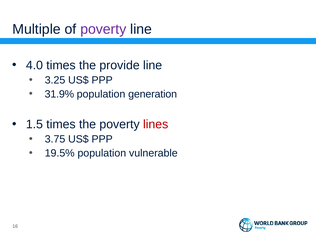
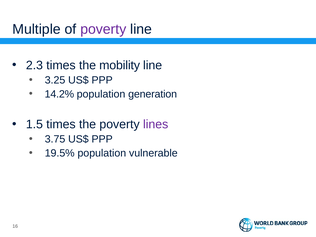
4.0: 4.0 -> 2.3
provide: provide -> mobility
31.9%: 31.9% -> 14.2%
lines colour: red -> purple
